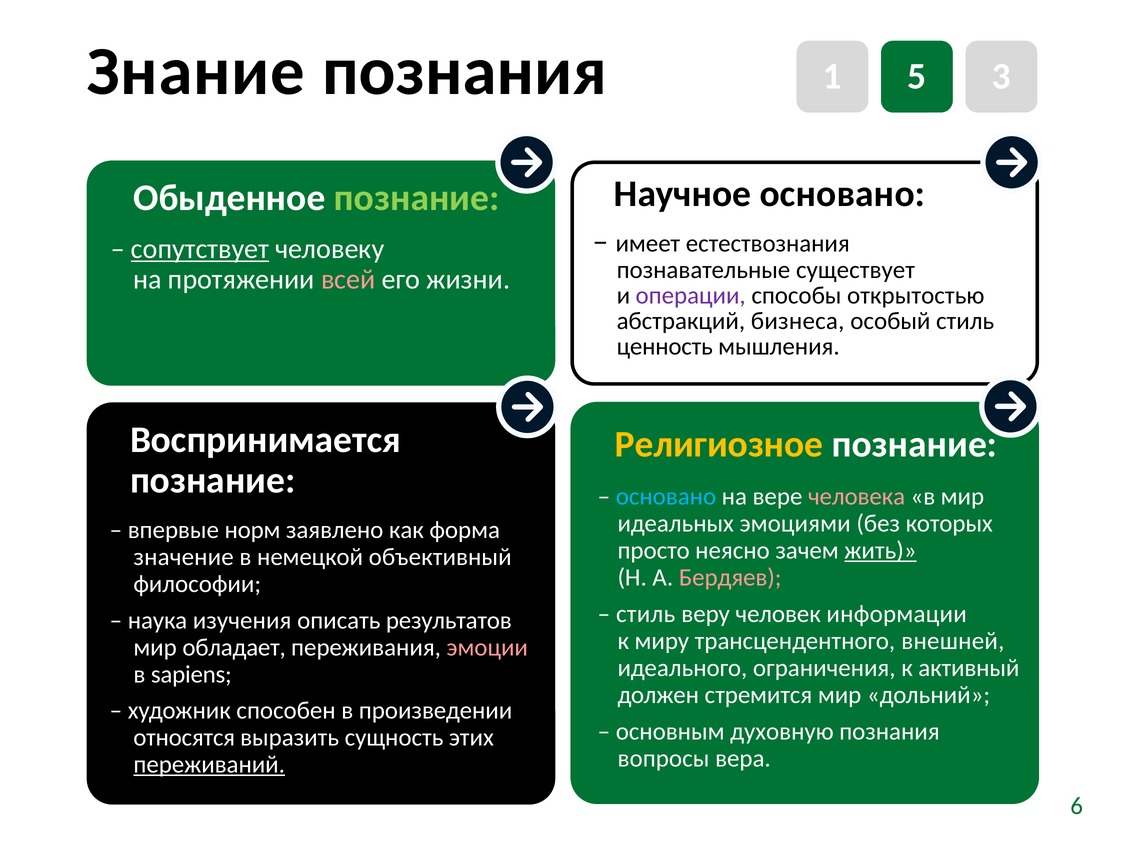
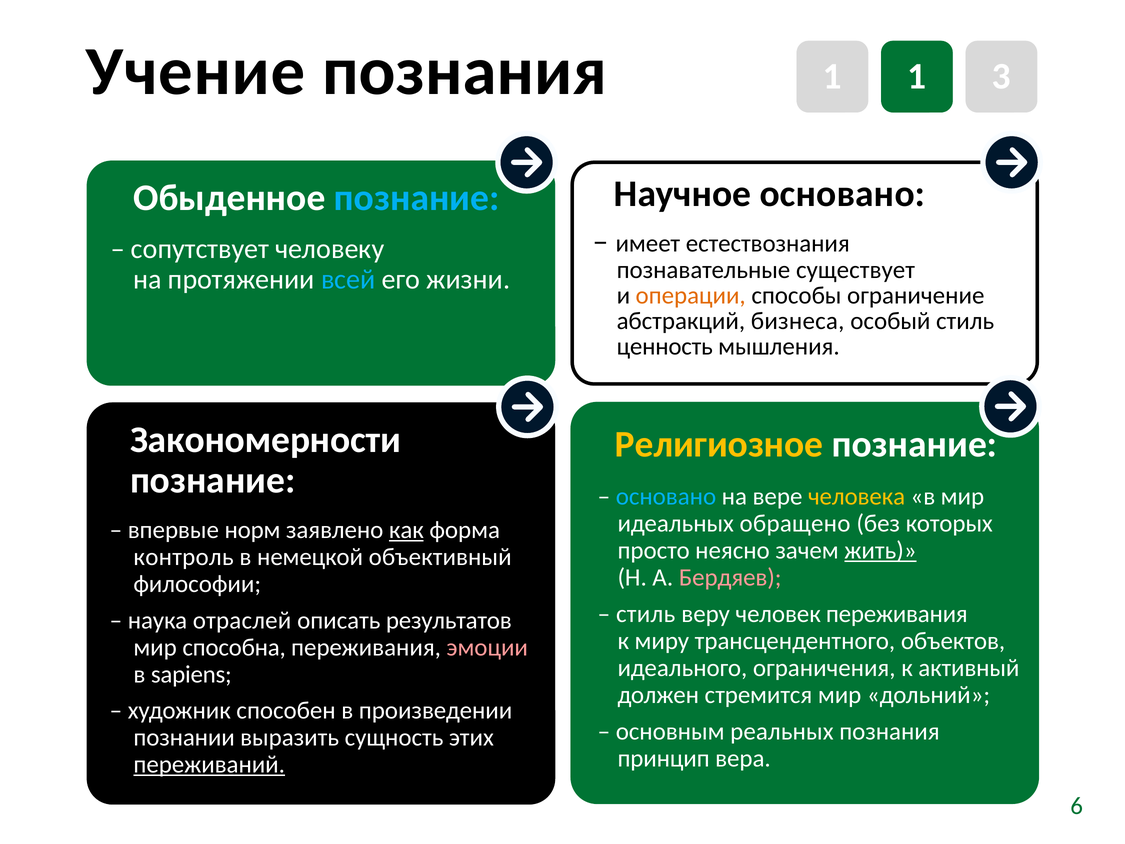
Знание: Знание -> Учение
1 5: 5 -> 1
познание at (417, 198) colour: light green -> light blue
сопутствует underline: present -> none
всей colour: pink -> light blue
операции colour: purple -> orange
открытостью: открытостью -> ограничение
Воспринимается: Воспринимается -> Закономерности
человека colour: pink -> yellow
эмоциями: эмоциями -> обращено
как underline: none -> present
значение: значение -> контроль
человек информации: информации -> переживания
изучения: изучения -> отраслей
внешней: внешней -> объектов
обладает: обладает -> способна
духовную: духовную -> реальных
относятся: относятся -> познании
вопросы: вопросы -> принцип
